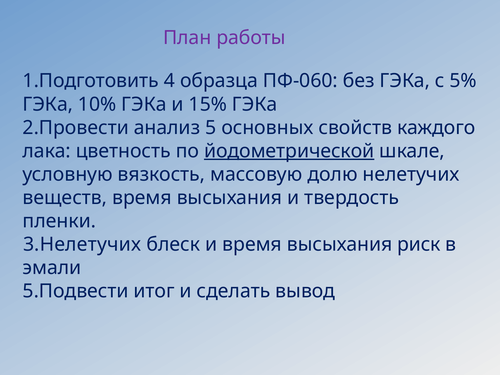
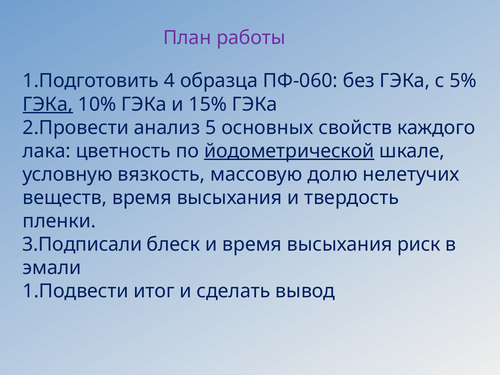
ГЭКа at (48, 104) underline: none -> present
3.Нелетучих: 3.Нелетучих -> 3.Подписали
5.Подвести: 5.Подвести -> 1.Подвести
